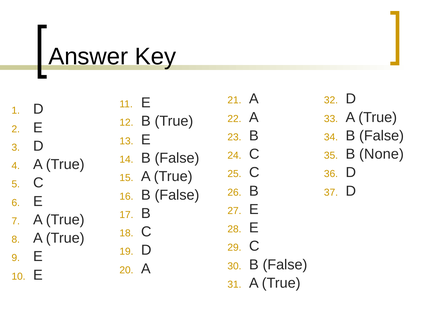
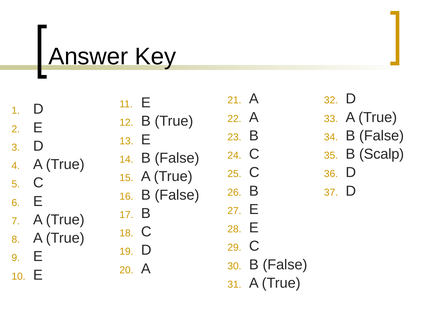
None: None -> Scalp
